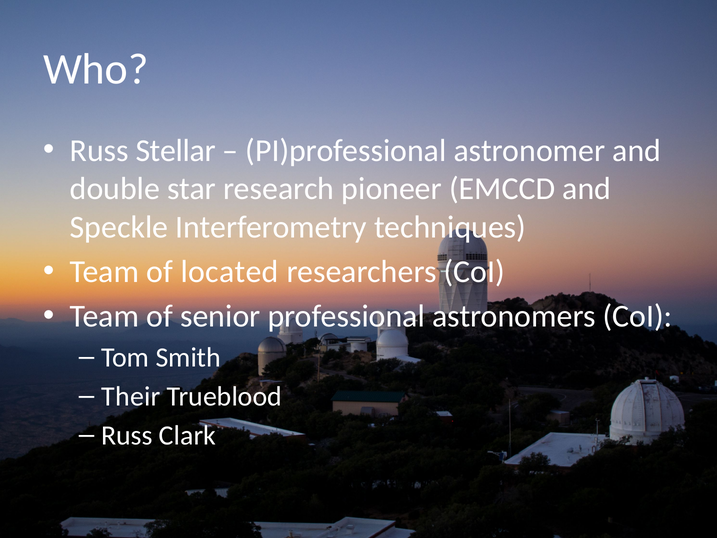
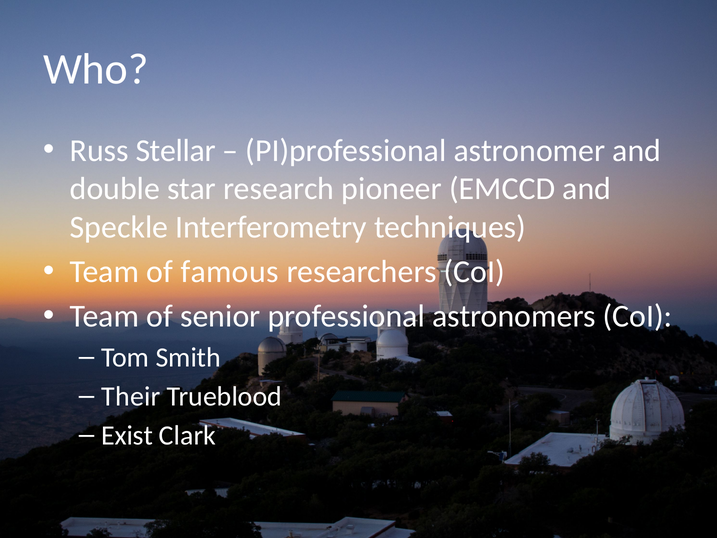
located: located -> famous
Russ at (127, 435): Russ -> Exist
